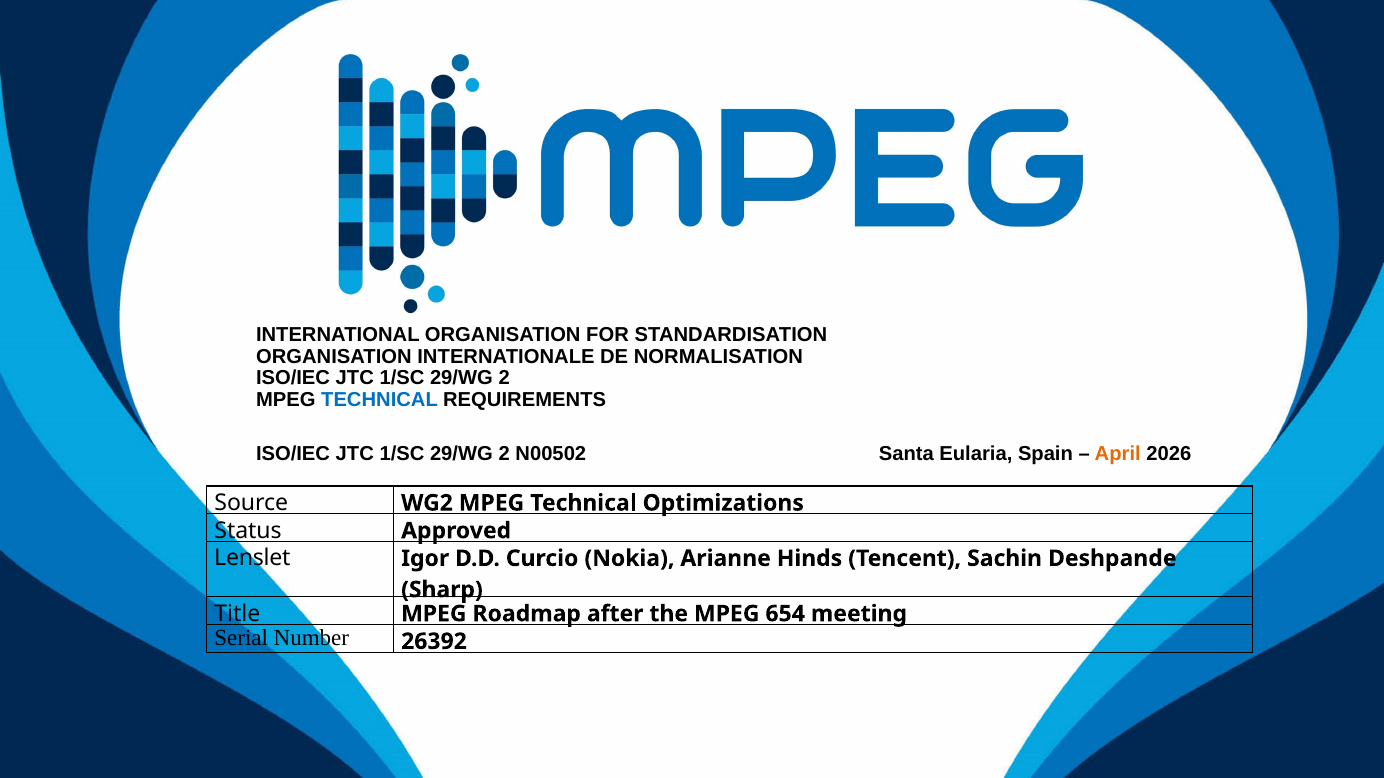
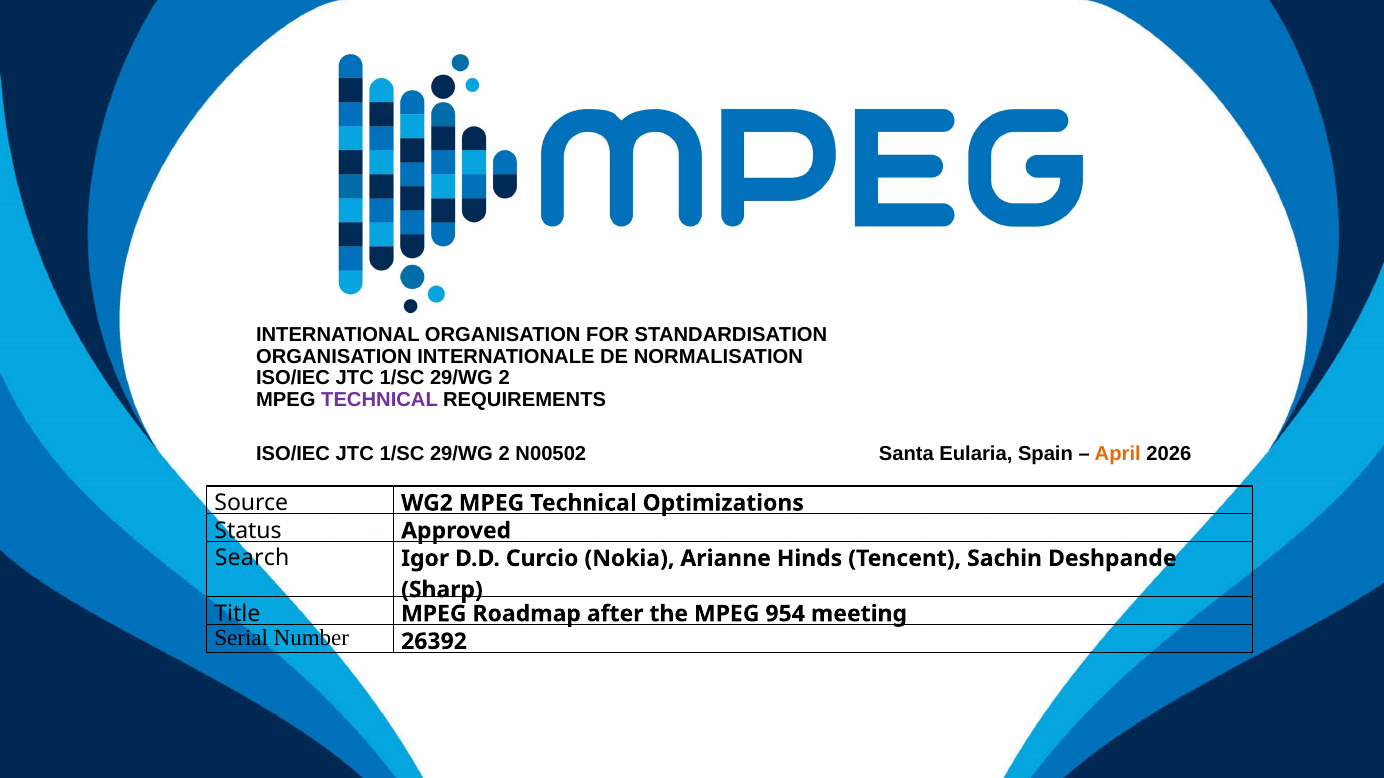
TECHNICAL at (380, 400) colour: blue -> purple
Lenslet: Lenslet -> Search
654: 654 -> 954
